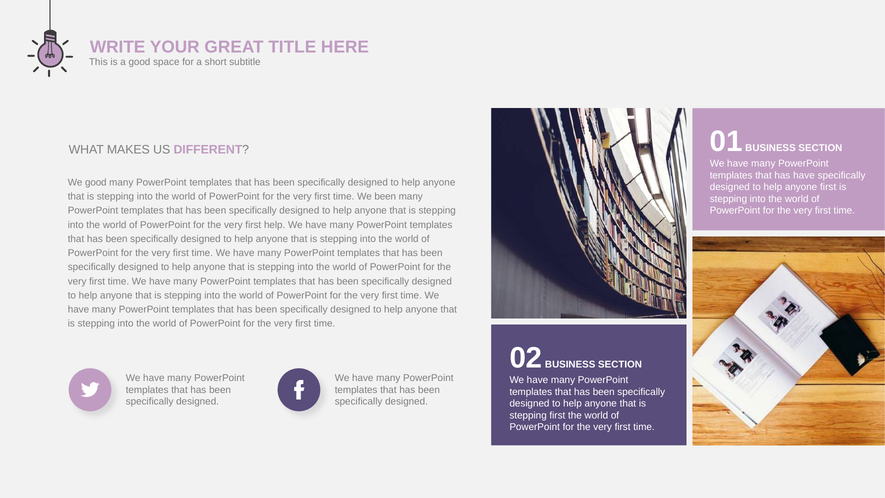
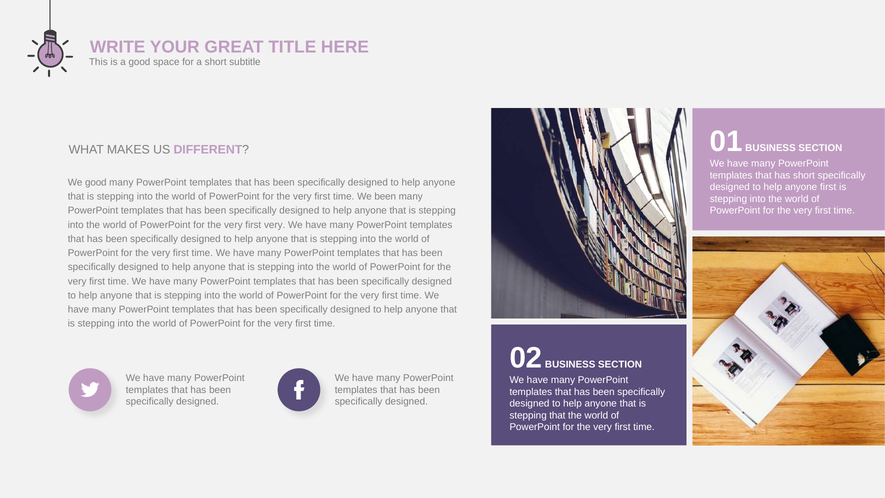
has have: have -> short
first help: help -> very
stepping first: first -> that
